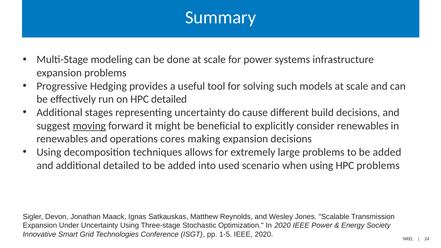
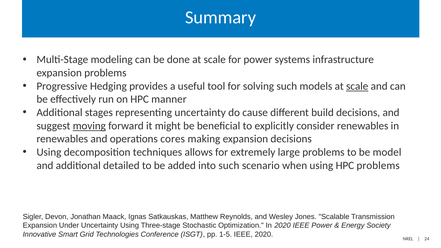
scale at (357, 86) underline: none -> present
HPC detailed: detailed -> manner
problems to be added: added -> model
into used: used -> such
